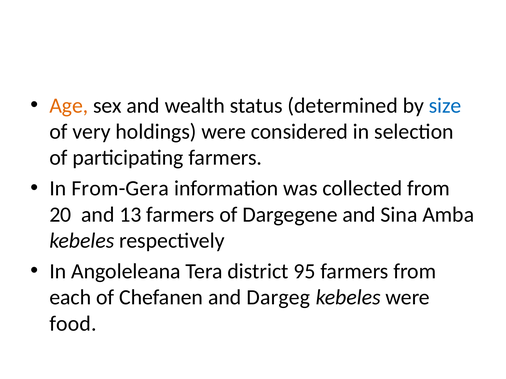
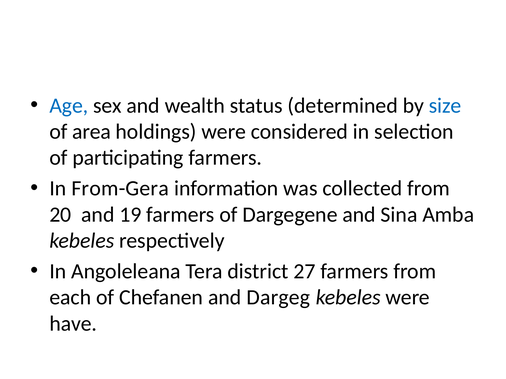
Age colour: orange -> blue
very: very -> area
13: 13 -> 19
95: 95 -> 27
food: food -> have
